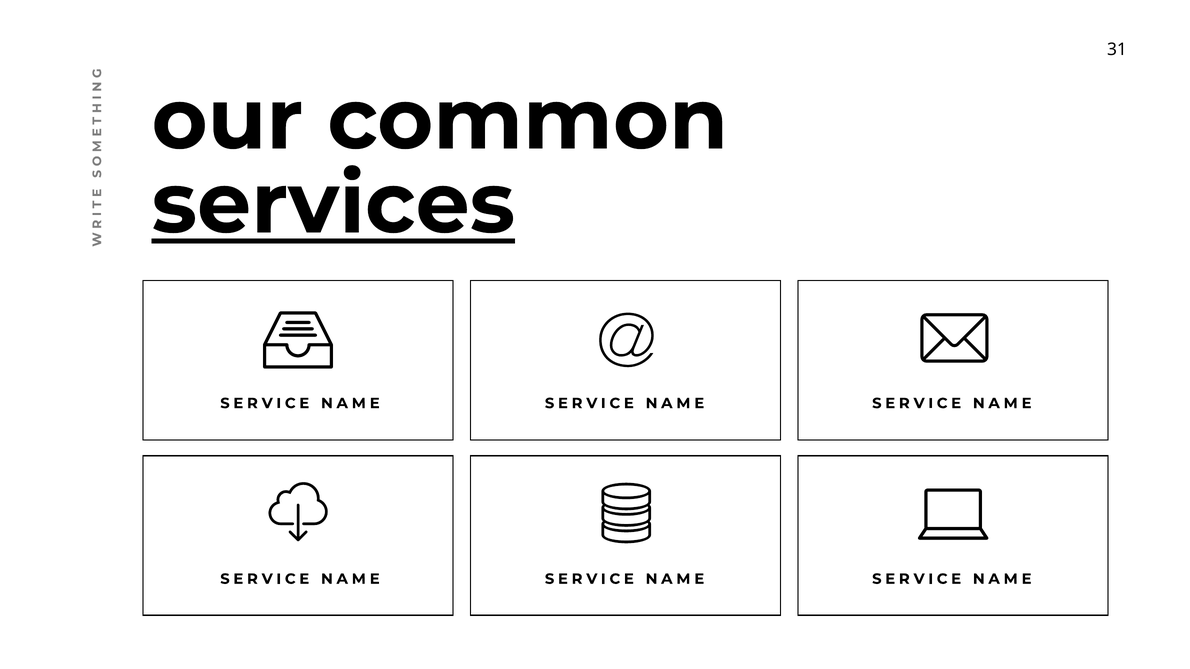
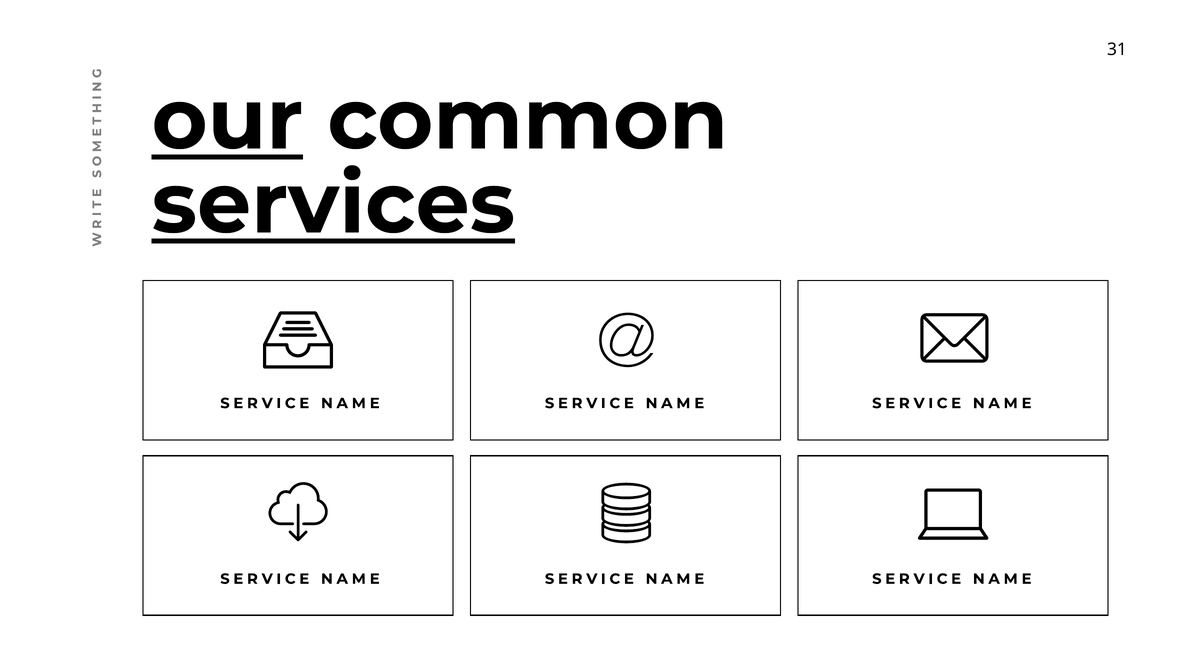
our underline: none -> present
